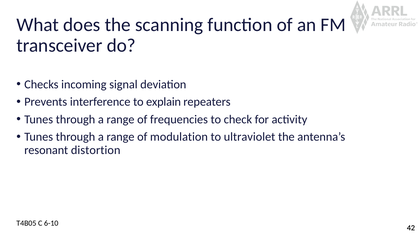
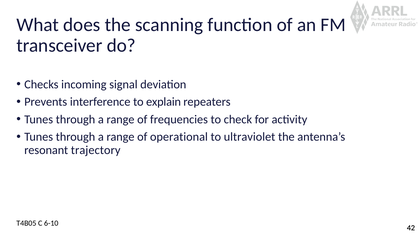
modulation: modulation -> operational
distortion: distortion -> trajectory
